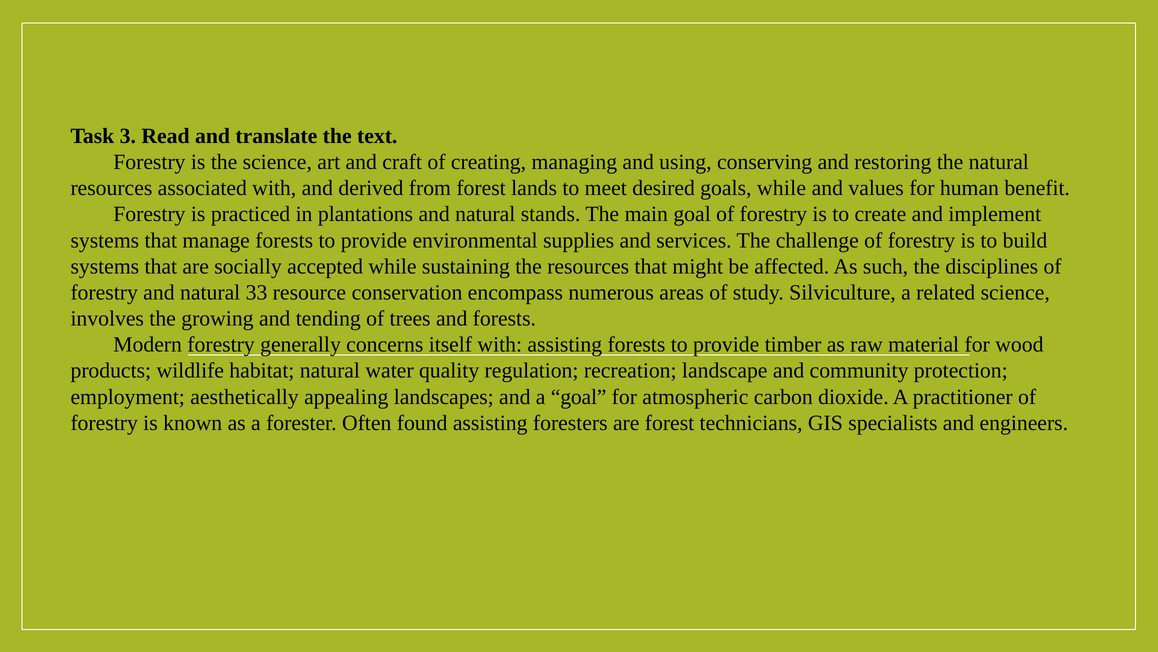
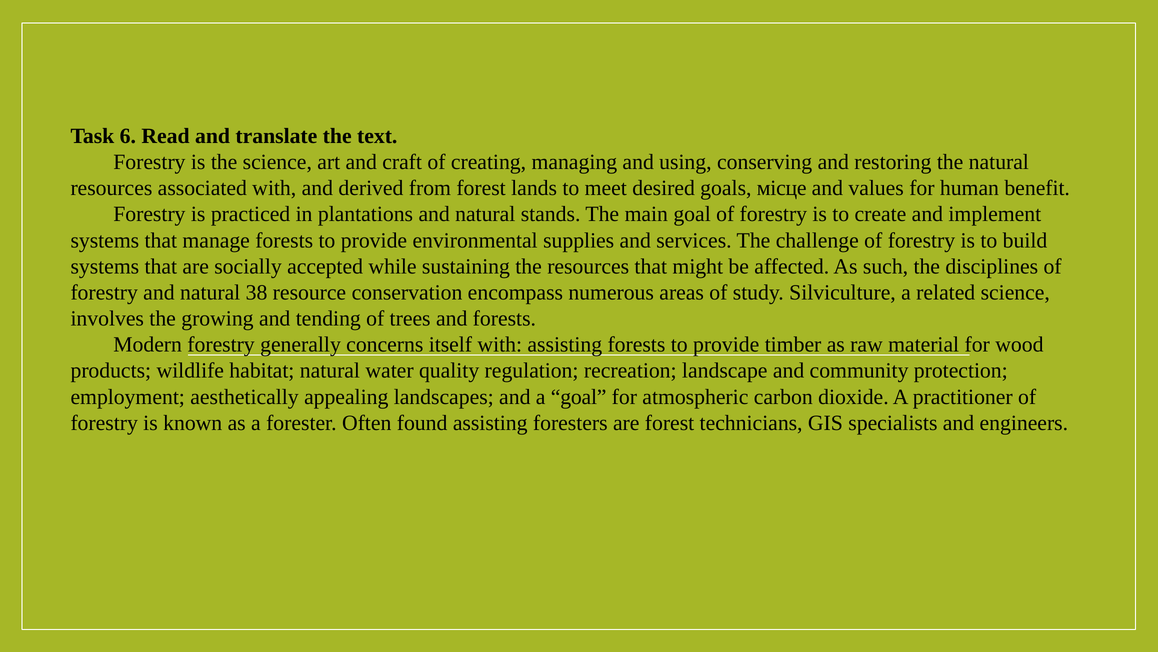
3: 3 -> 6
goals while: while -> місце
33: 33 -> 38
